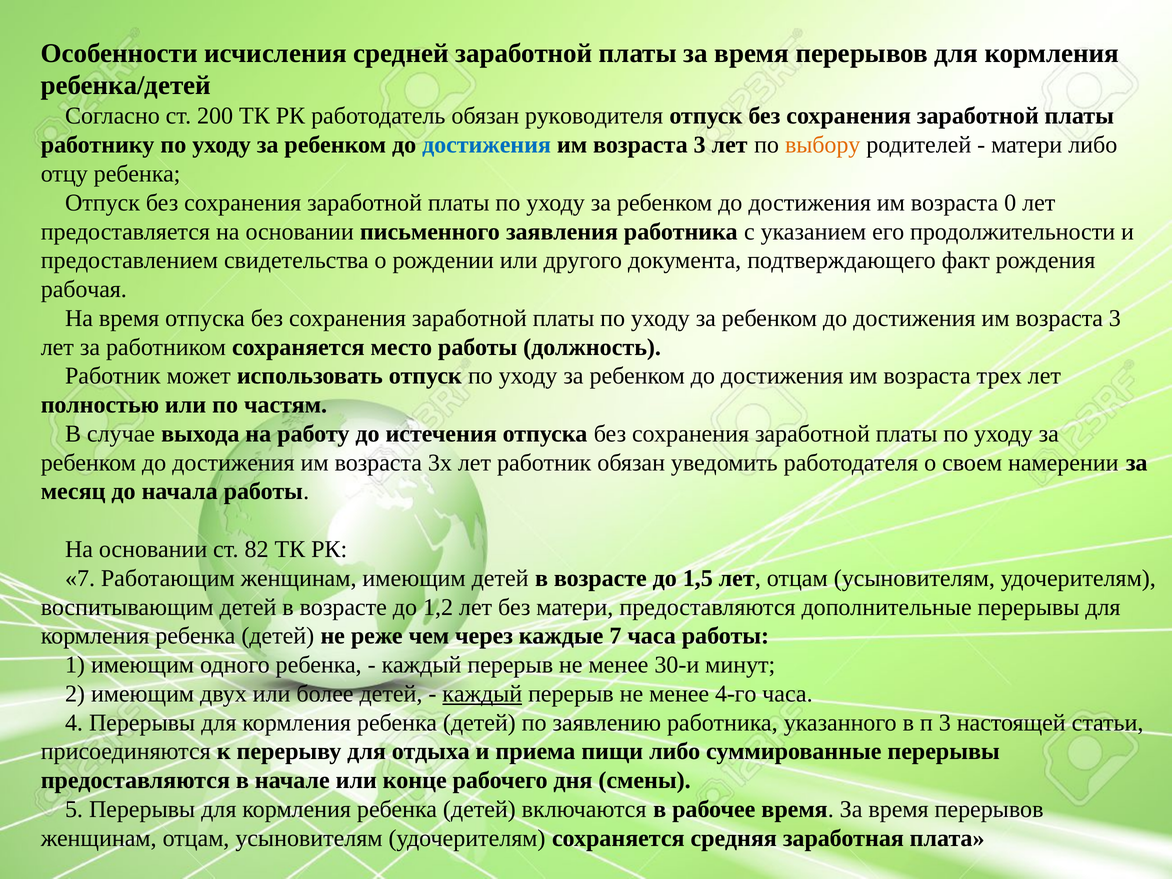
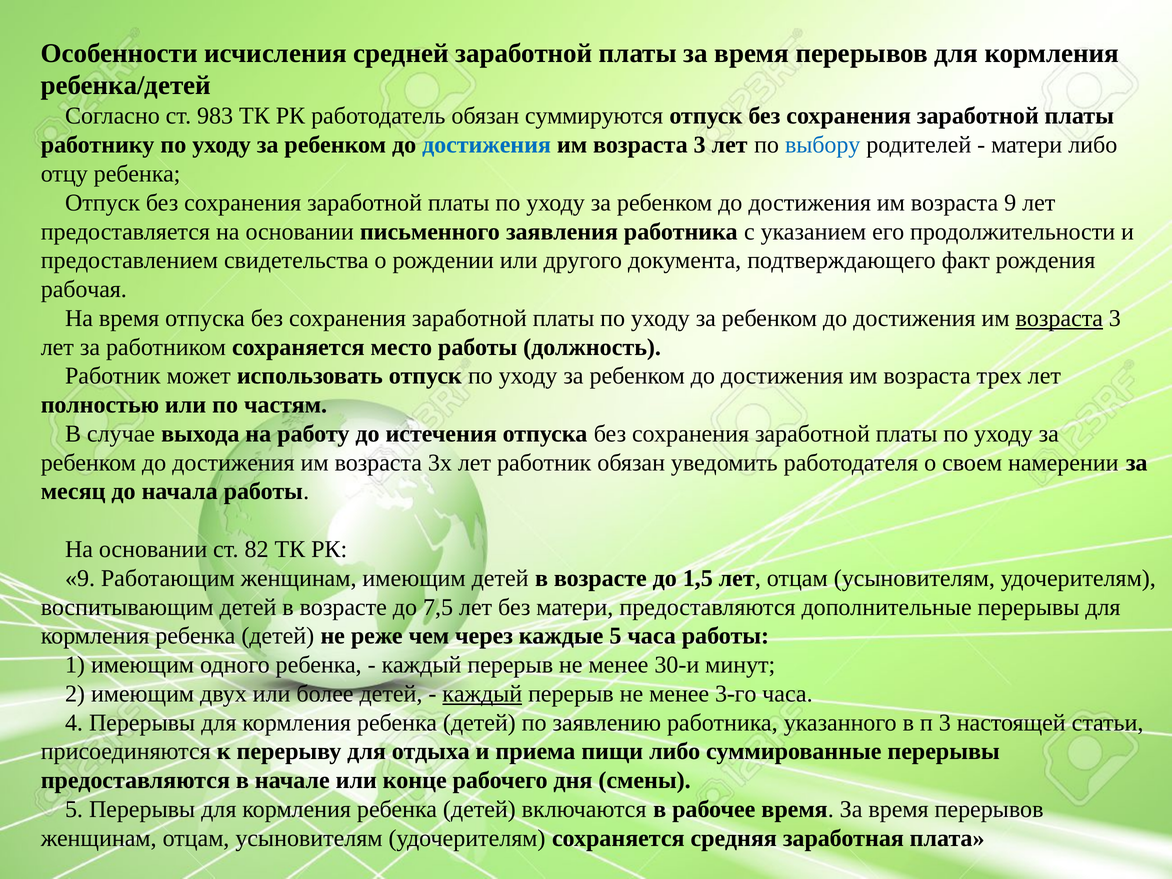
200: 200 -> 983
руководителя: руководителя -> суммируются
выбору colour: orange -> blue
возраста 0: 0 -> 9
возраста at (1059, 318) underline: none -> present
7 at (80, 578): 7 -> 9
1,2: 1,2 -> 7,5
каждые 7: 7 -> 5
4-го: 4-го -> 3-го
